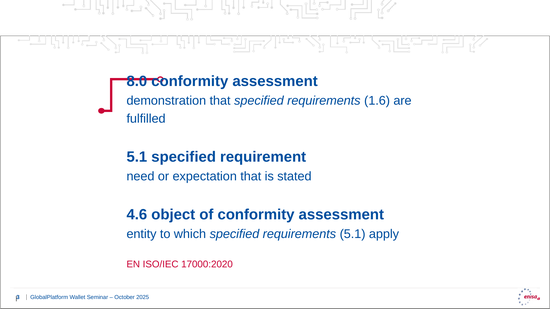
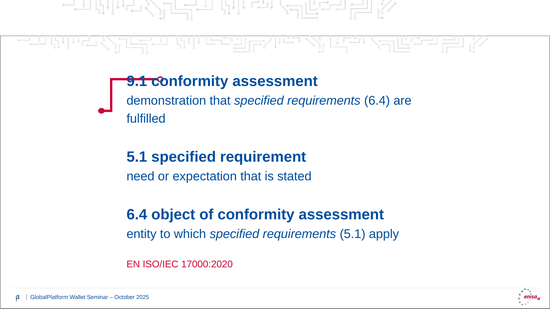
8.0: 8.0 -> 9.1
requirements 1.6: 1.6 -> 6.4
4.6 at (137, 215): 4.6 -> 6.4
